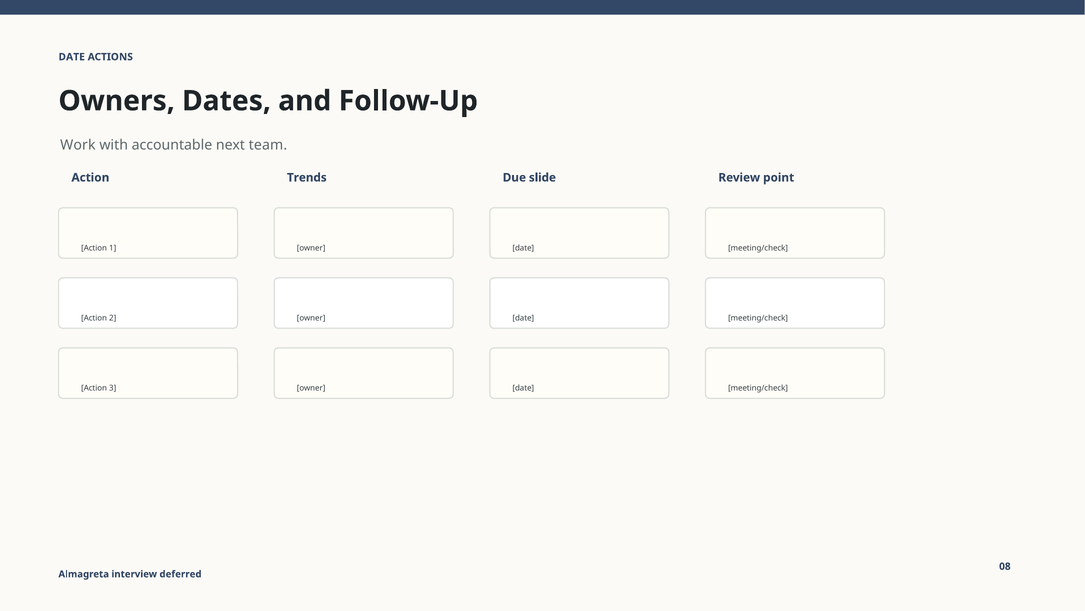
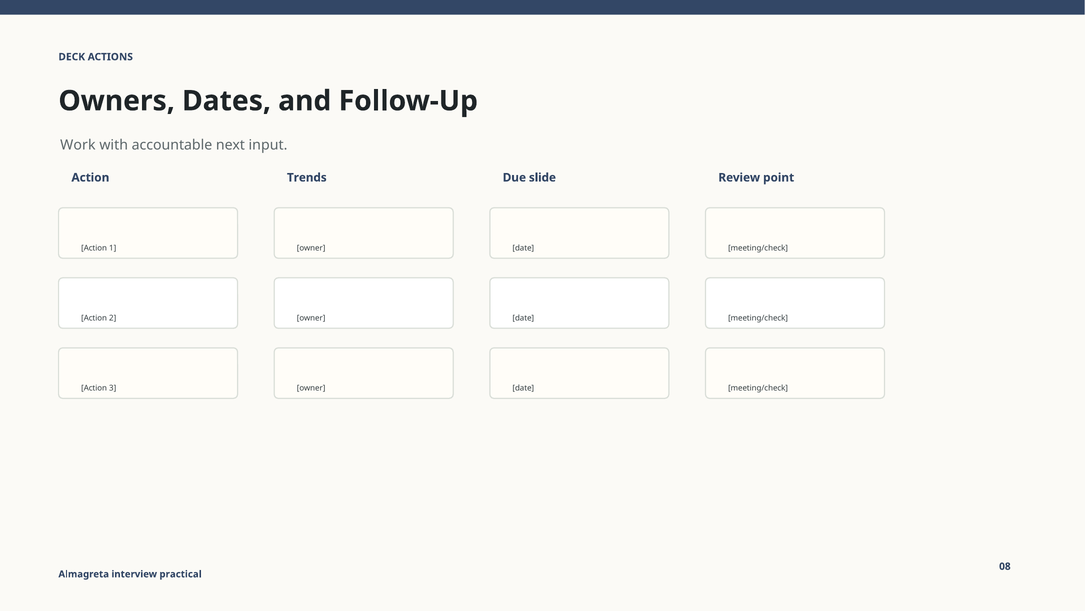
DATE at (72, 57): DATE -> DECK
team: team -> input
deferred: deferred -> practical
